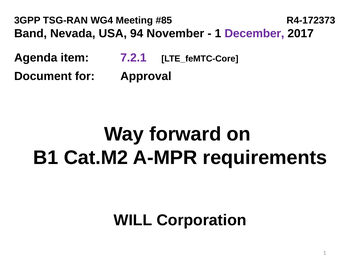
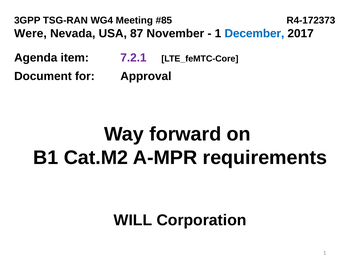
Band: Band -> Were
94: 94 -> 87
December colour: purple -> blue
